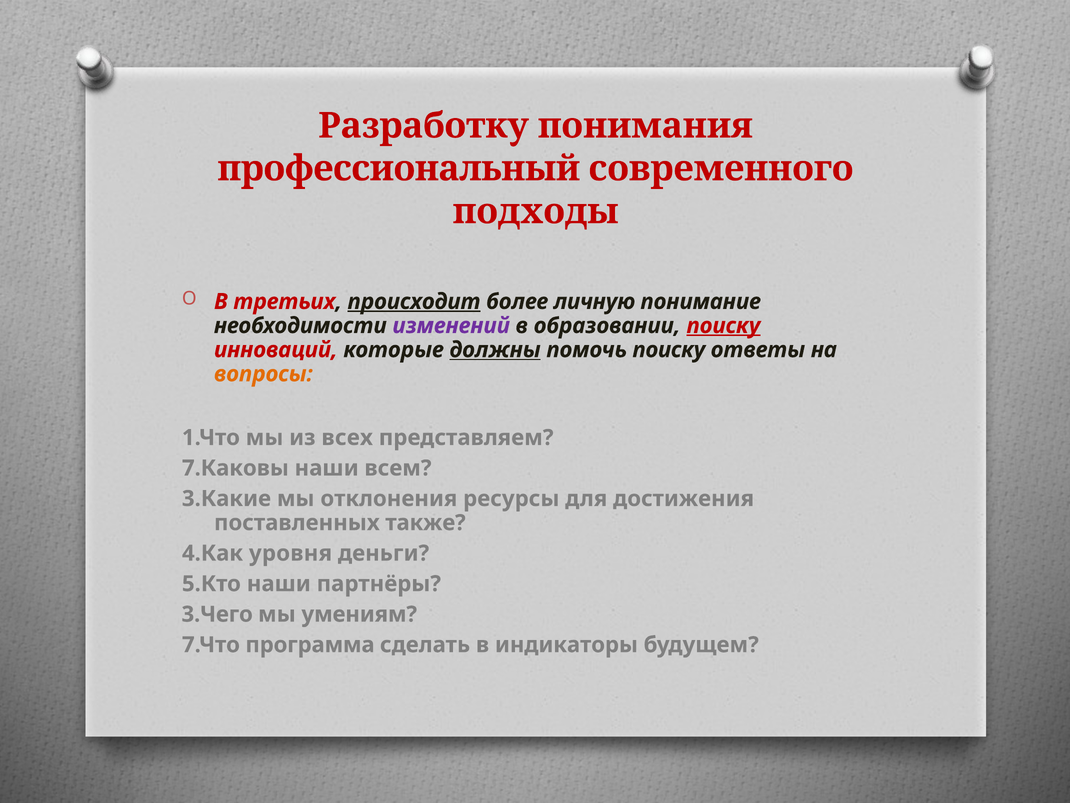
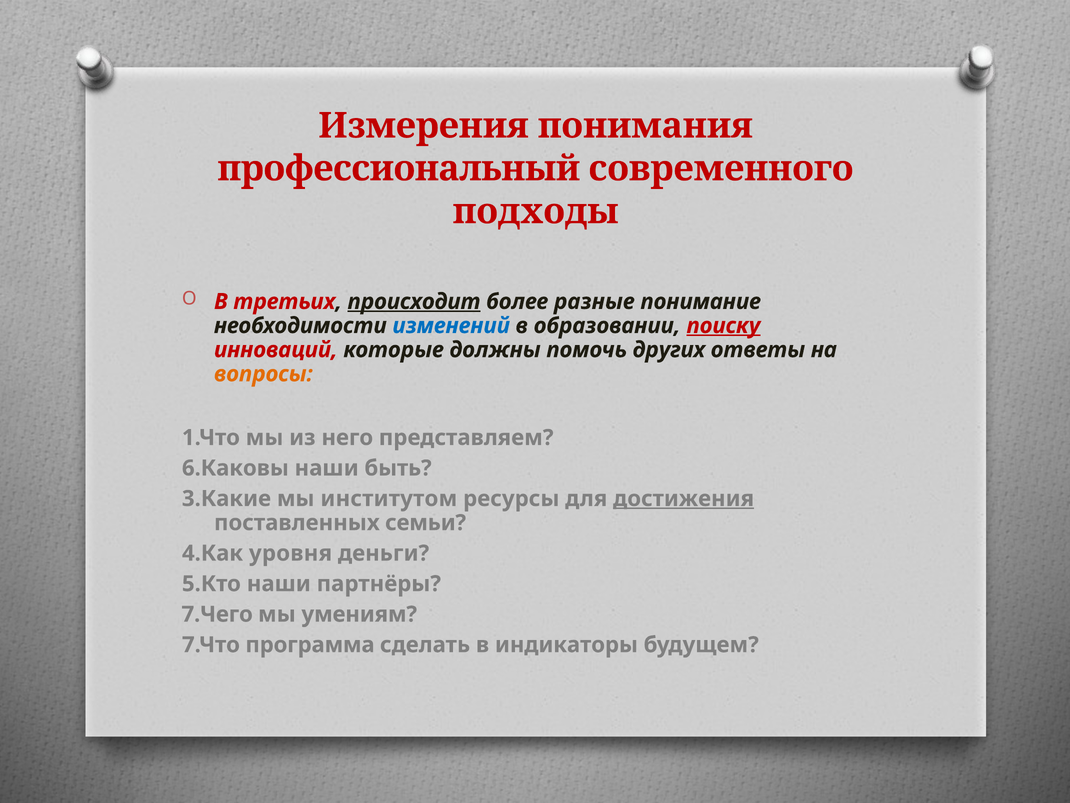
Разработку: Разработку -> Измерения
личную: личную -> разные
изменений colour: purple -> blue
должны underline: present -> none
помочь поиску: поиску -> других
всех: всех -> него
7.Каковы: 7.Каковы -> 6.Каковы
всем: всем -> быть
отклонения: отклонения -> институтом
достижения underline: none -> present
также: также -> семьи
3.Чего: 3.Чего -> 7.Чего
